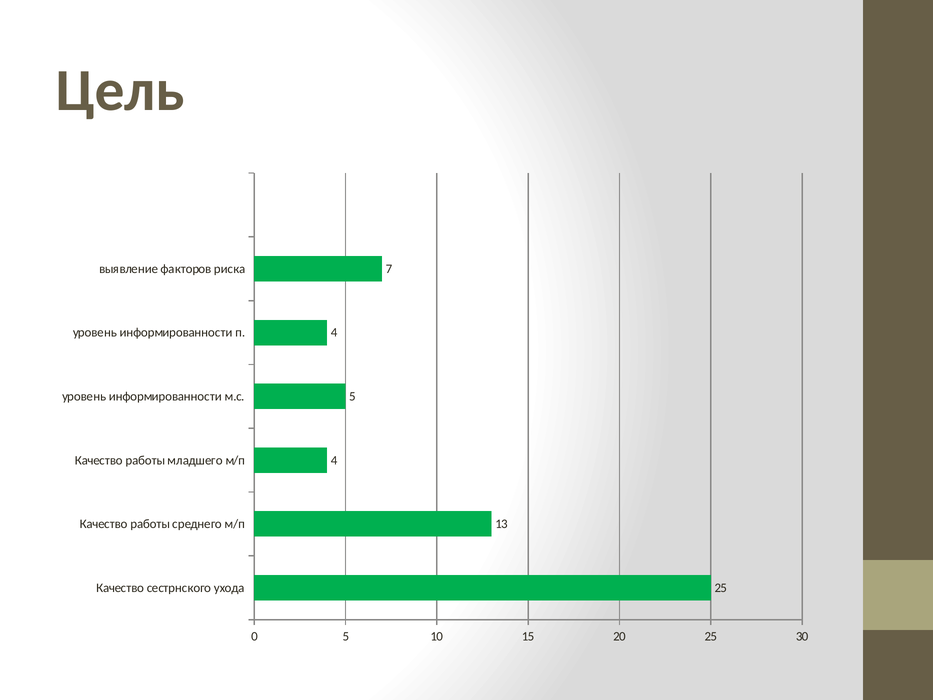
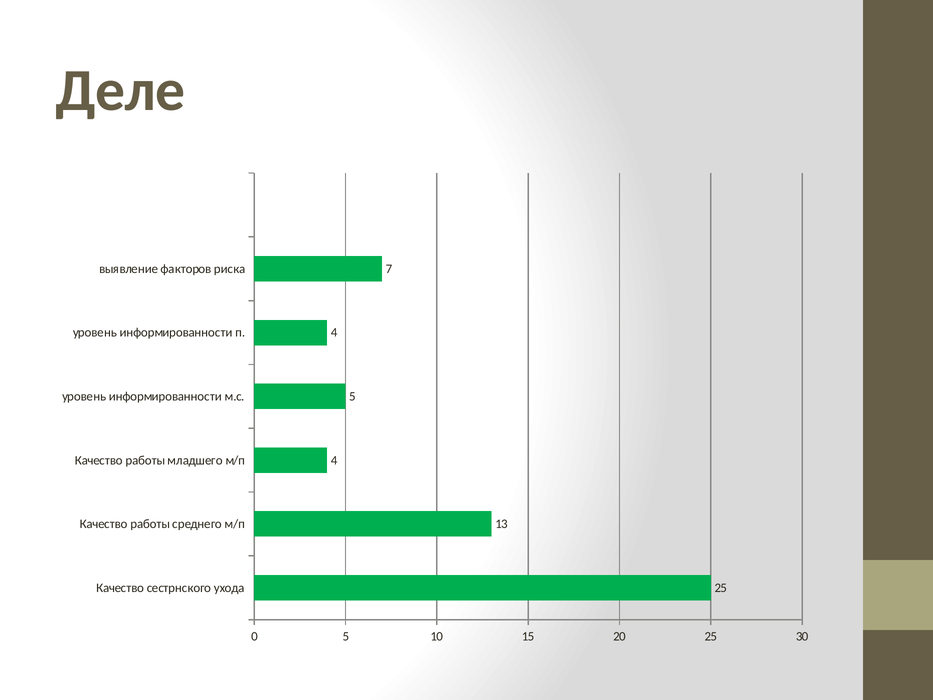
Цель: Цель -> Деле
